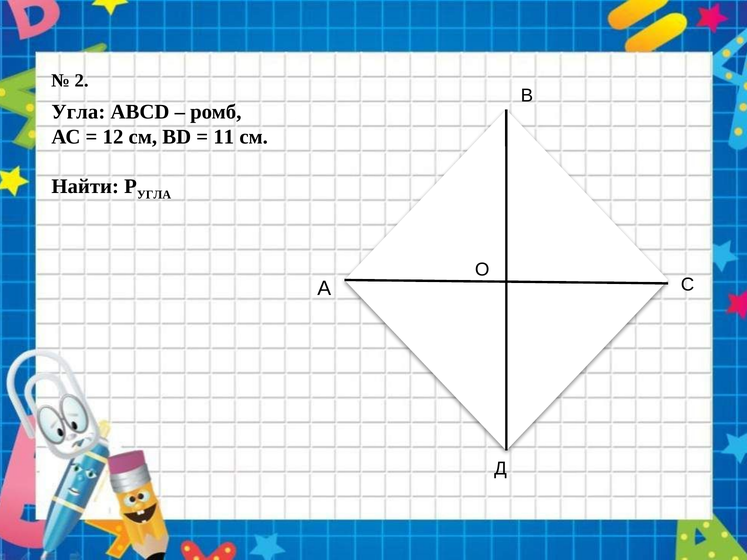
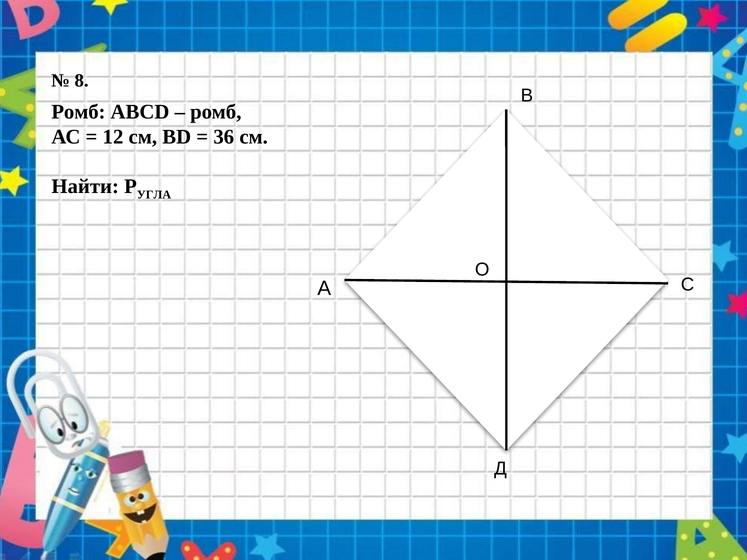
2: 2 -> 8
Угла at (78, 112): Угла -> Ромб
11: 11 -> 36
